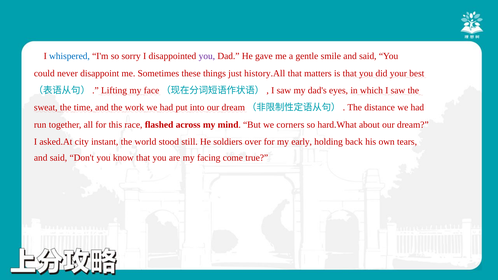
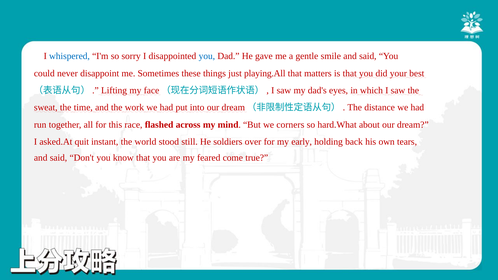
you at (207, 56) colour: purple -> blue
history.All: history.All -> playing.All
city: city -> quit
facing: facing -> feared
